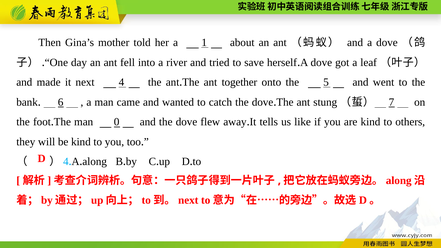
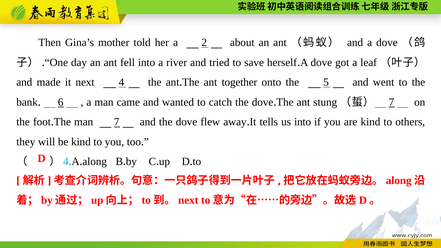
1: 1 -> 2
man 0: 0 -> 7
us like: like -> into
